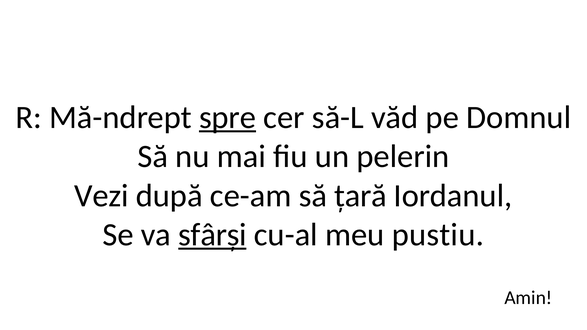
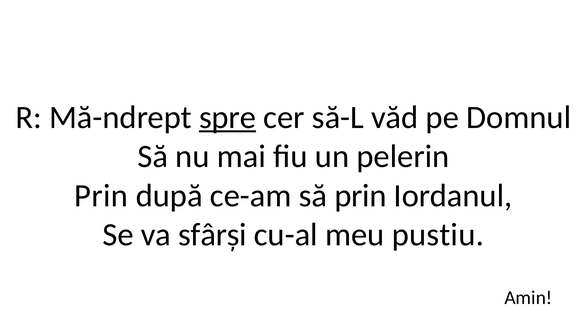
Vezi at (101, 196): Vezi -> Prin
să țară: țară -> prin
sfârși underline: present -> none
